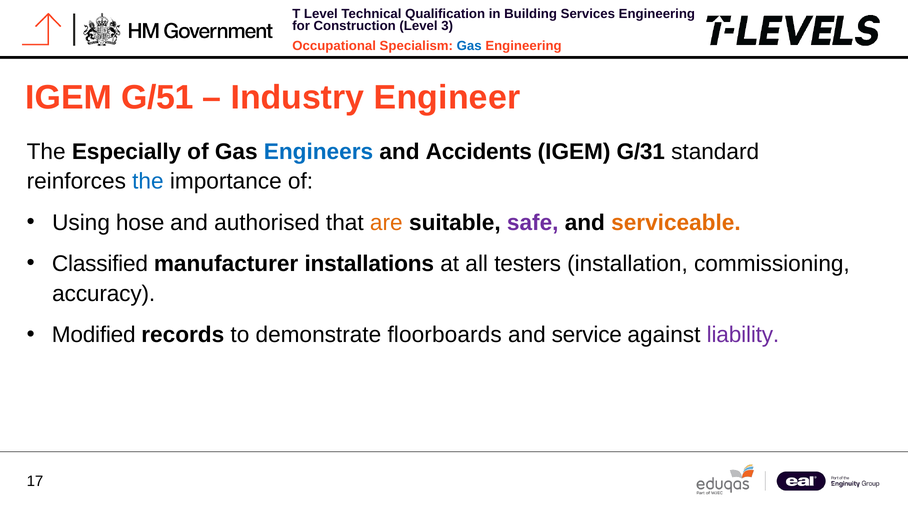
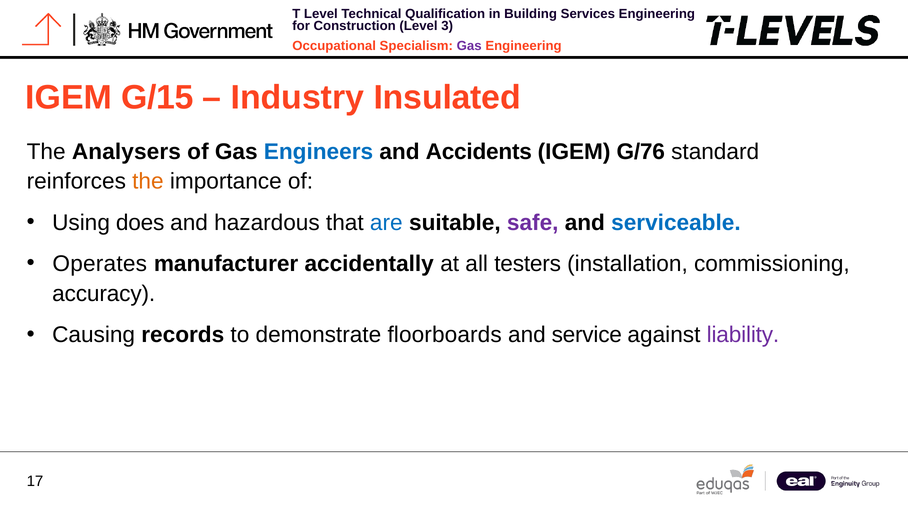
Gas at (469, 46) colour: blue -> purple
G/51: G/51 -> G/15
Engineer: Engineer -> Insulated
Especially: Especially -> Analysers
G/31: G/31 -> G/76
the at (148, 181) colour: blue -> orange
hose: hose -> does
authorised: authorised -> hazardous
are colour: orange -> blue
serviceable colour: orange -> blue
Classified: Classified -> Operates
installations: installations -> accidentally
Modified: Modified -> Causing
